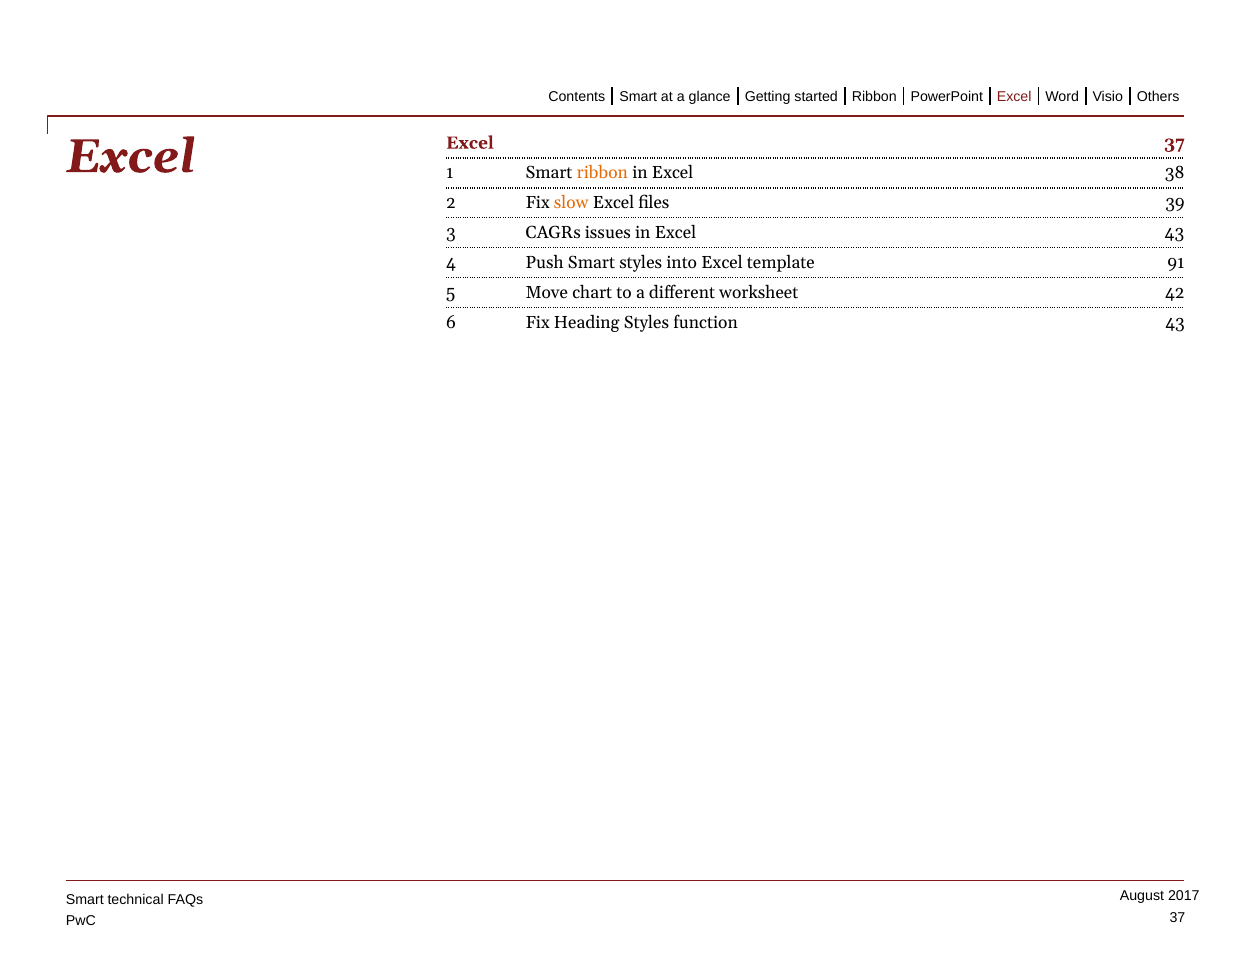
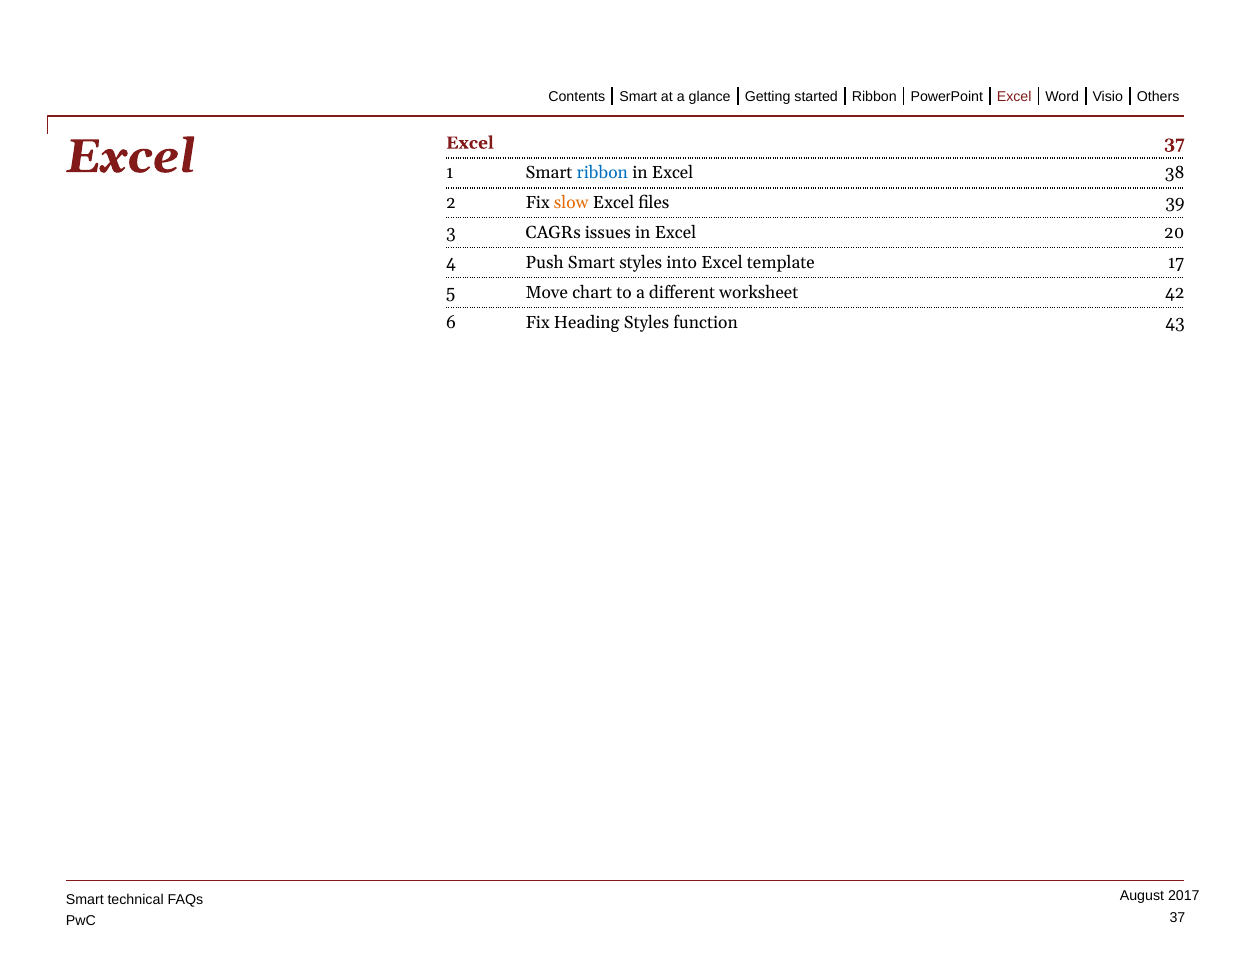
ribbon at (602, 173) colour: orange -> blue
Excel 43: 43 -> 20
91: 91 -> 17
